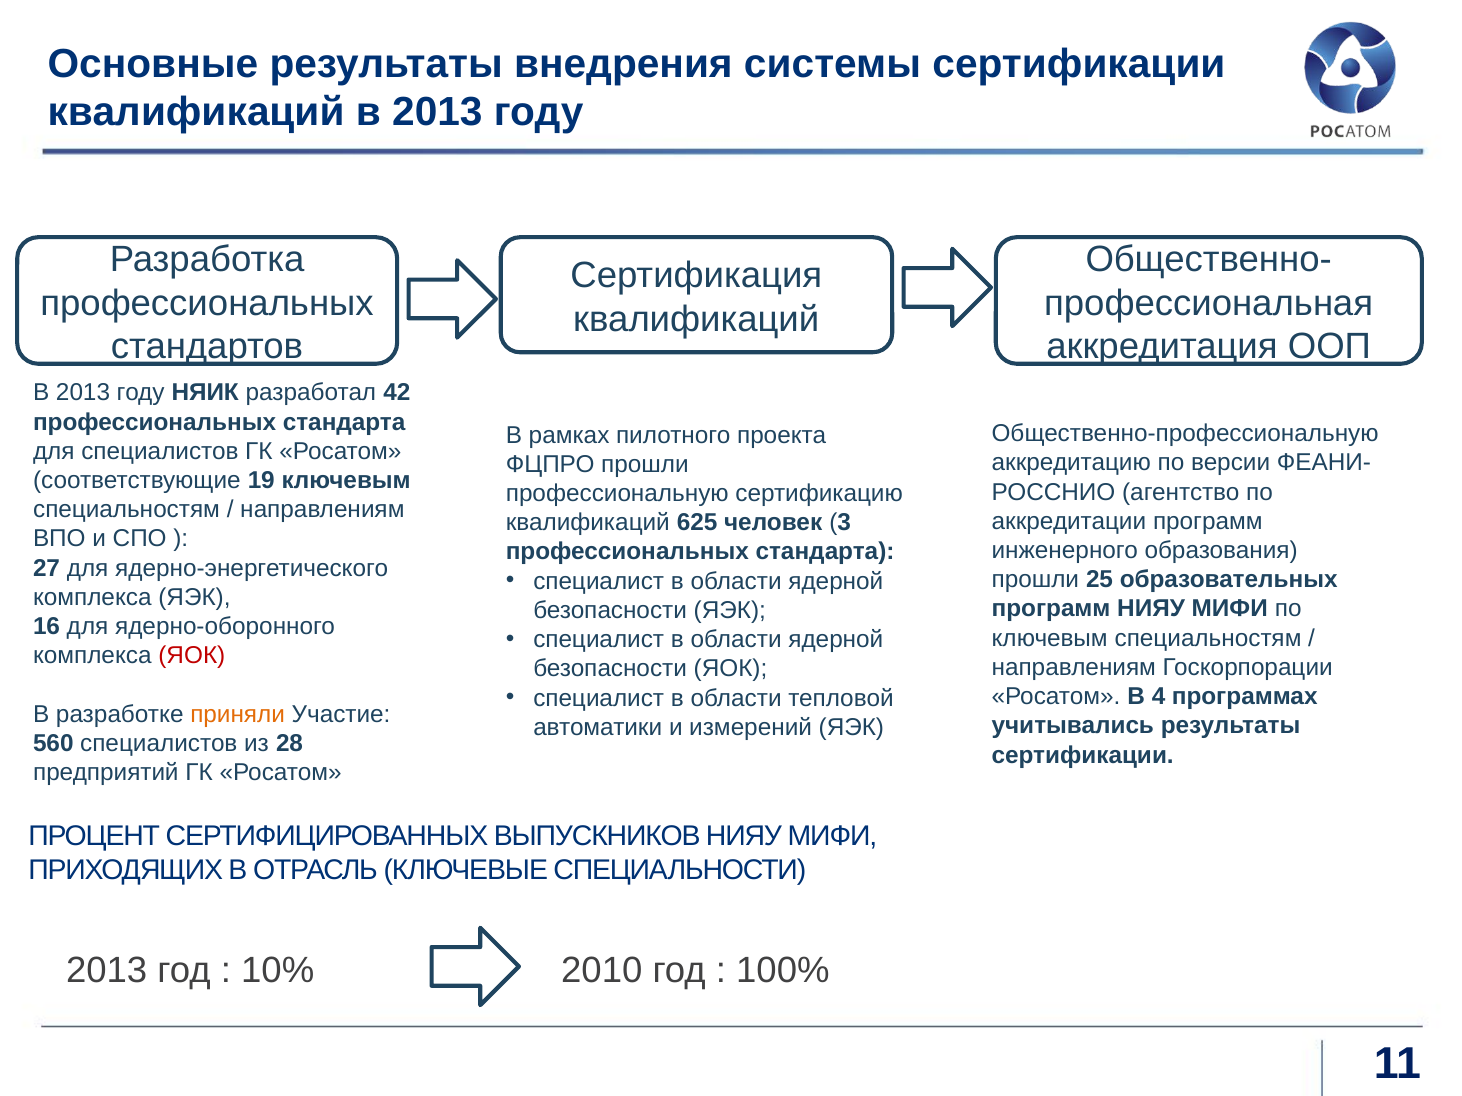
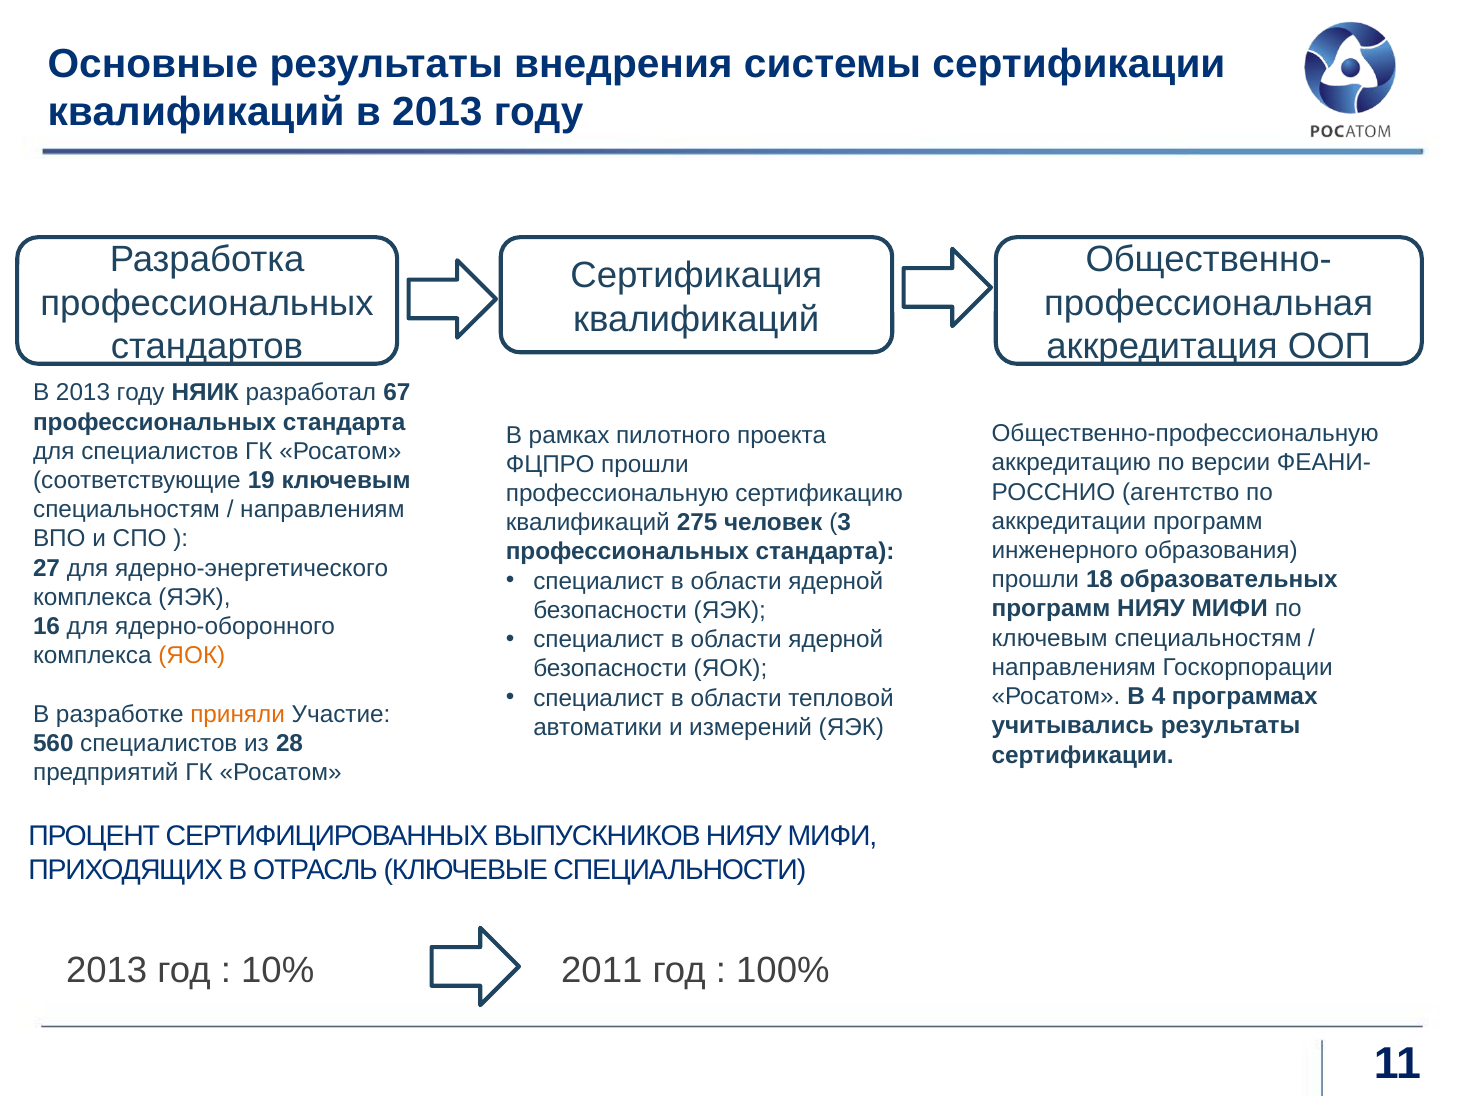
42: 42 -> 67
625: 625 -> 275
25: 25 -> 18
ЯОК at (192, 656) colour: red -> orange
2010: 2010 -> 2011
